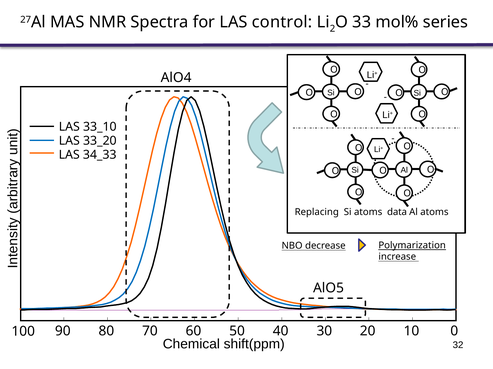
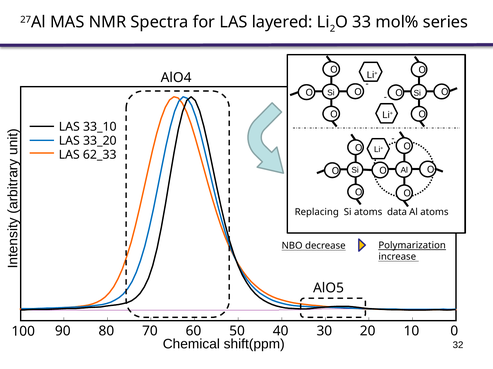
control: control -> layered
34_33: 34_33 -> 62_33
